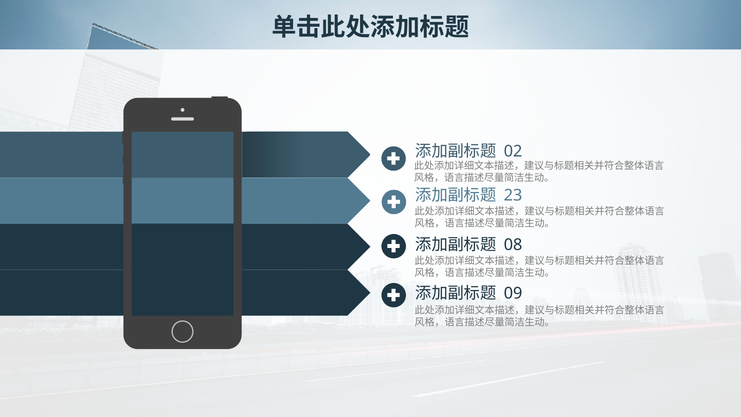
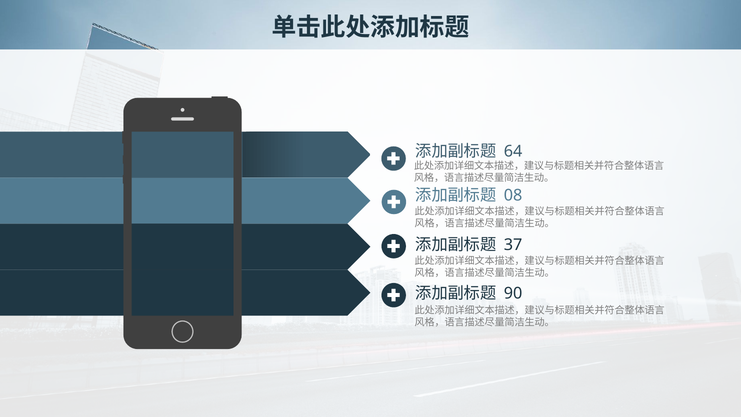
02: 02 -> 64
23: 23 -> 08
08: 08 -> 37
09: 09 -> 90
